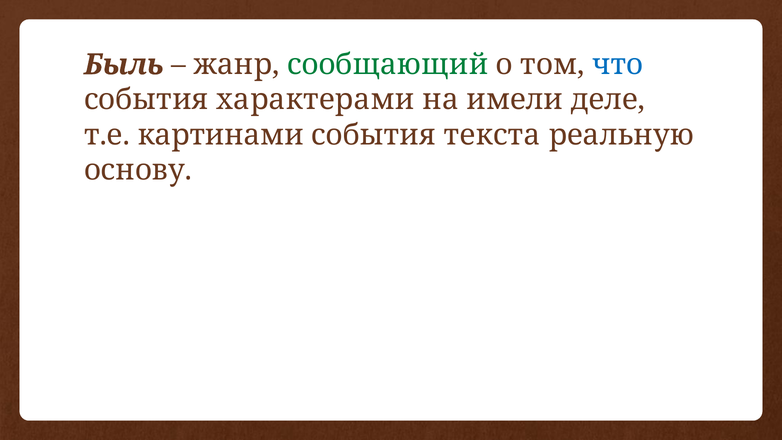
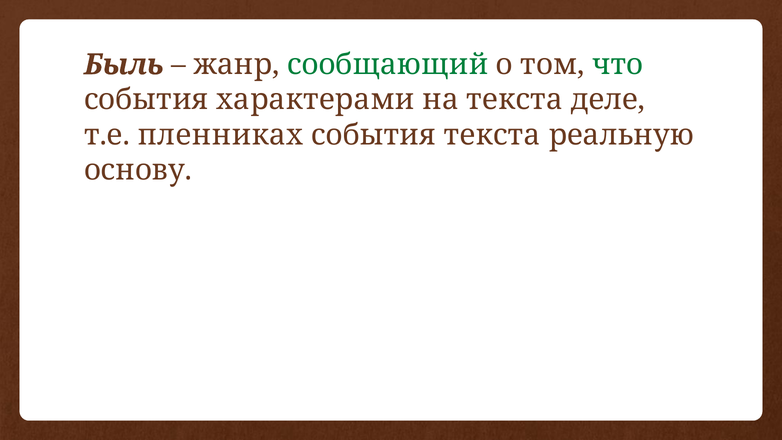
что colour: blue -> green
на имели: имели -> текста
картинами: картинами -> пленниках
